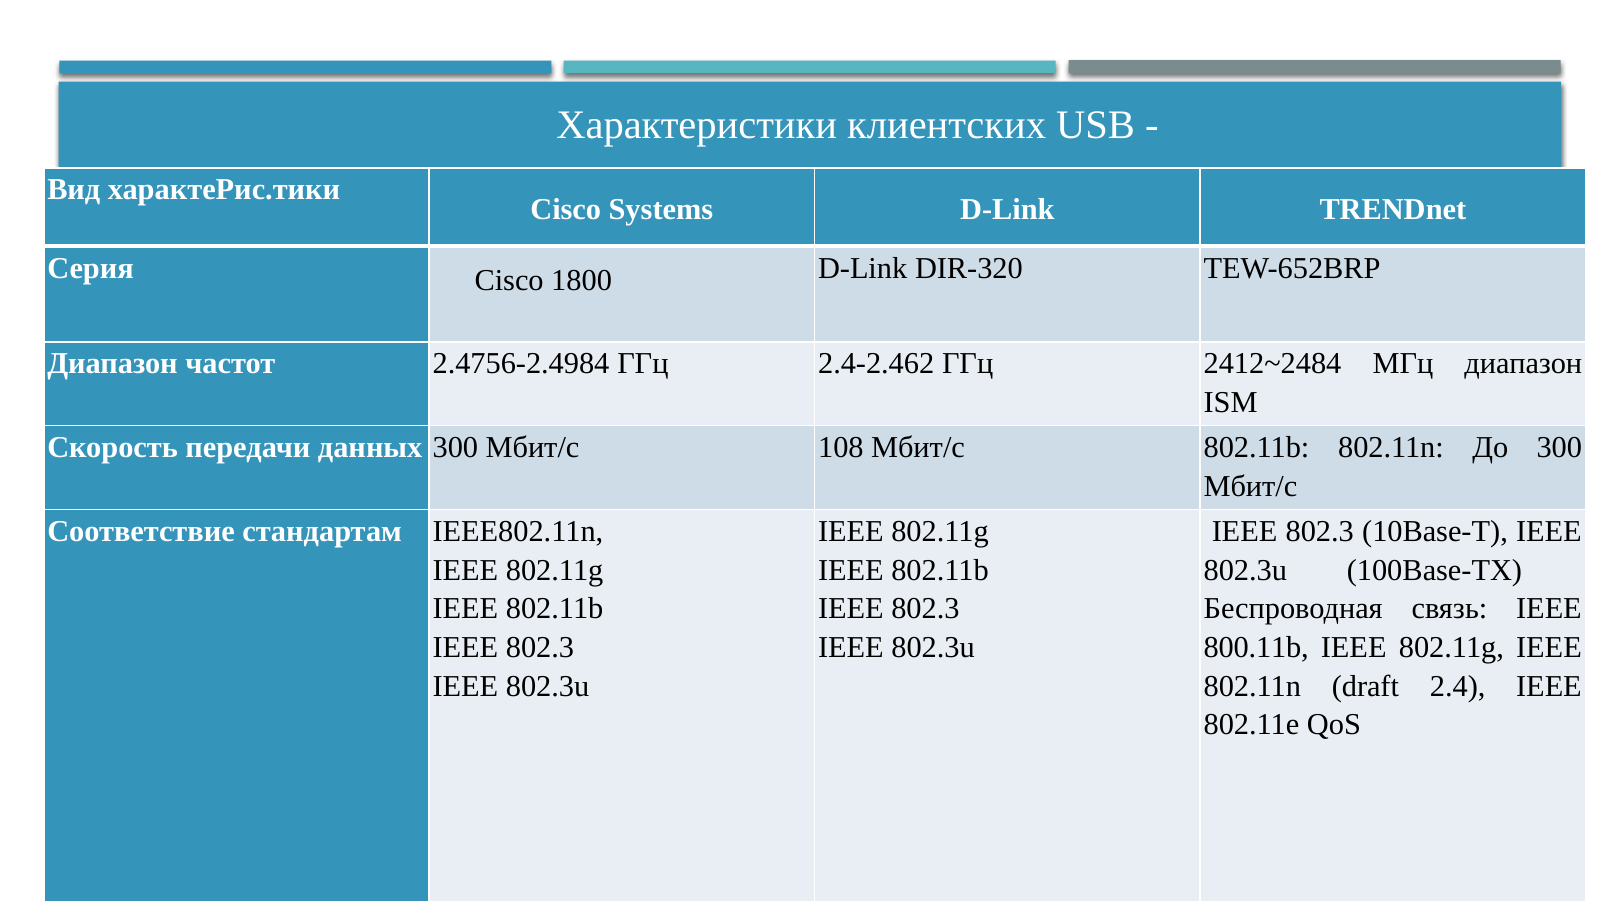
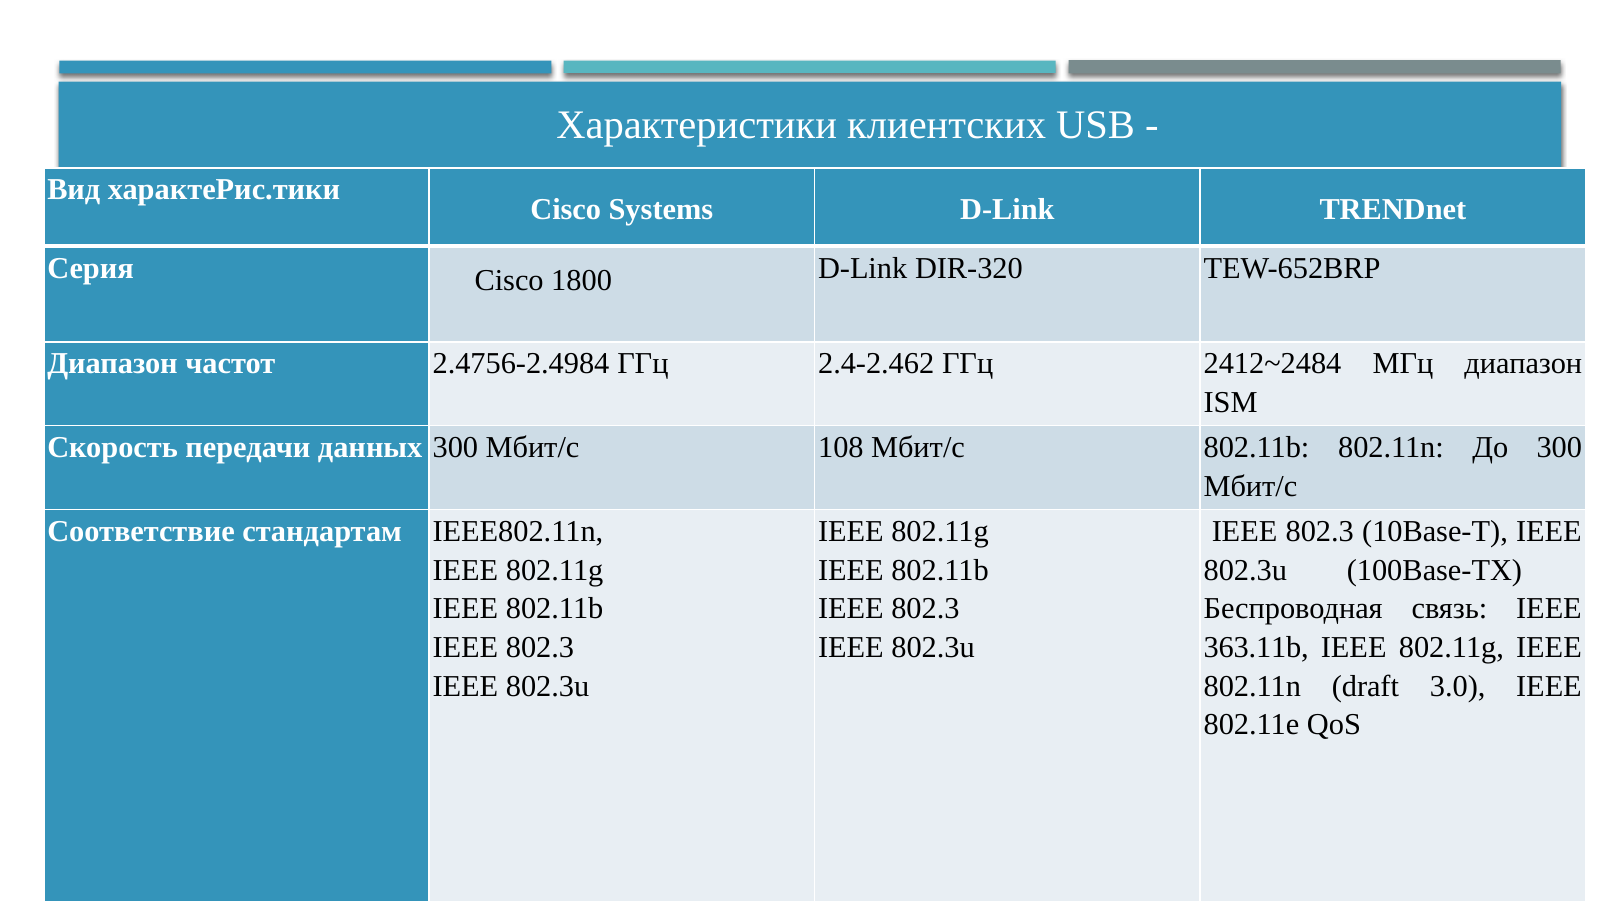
800.11b: 800.11b -> 363.11b
2.4: 2.4 -> 3.0
